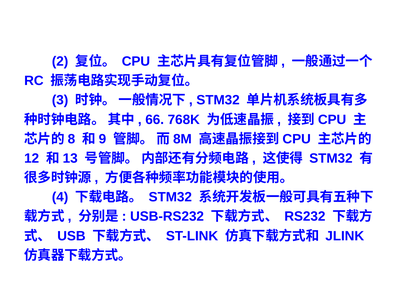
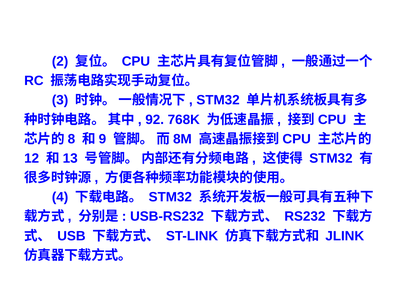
66: 66 -> 92
